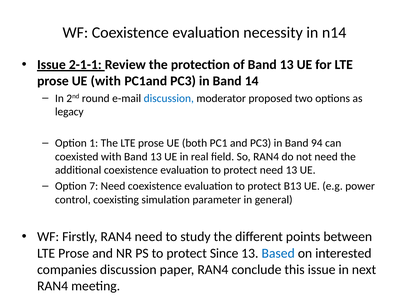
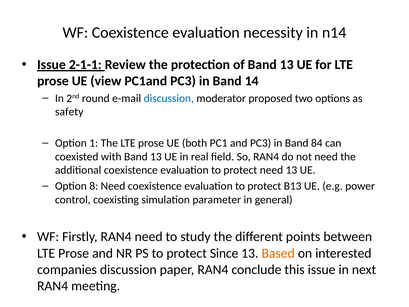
UE with: with -> view
legacy: legacy -> safety
94: 94 -> 84
7: 7 -> 8
Based colour: blue -> orange
